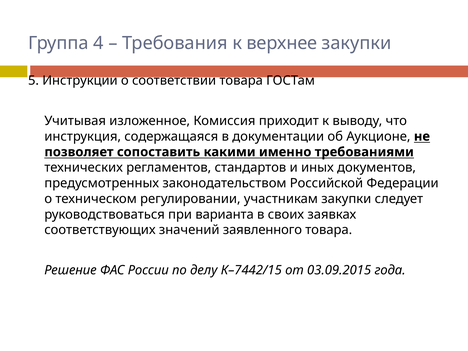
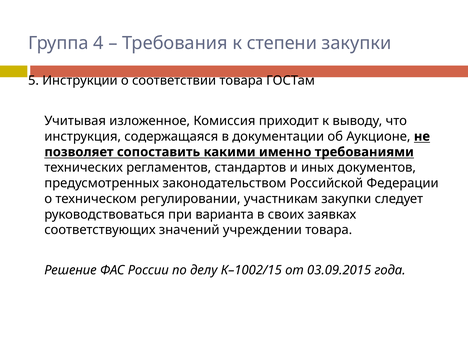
верхнее: верхнее -> степени
заявленного: заявленного -> учреждении
К–7442/15: К–7442/15 -> К–1002/15
